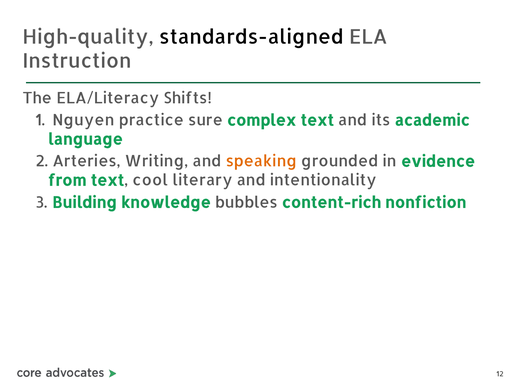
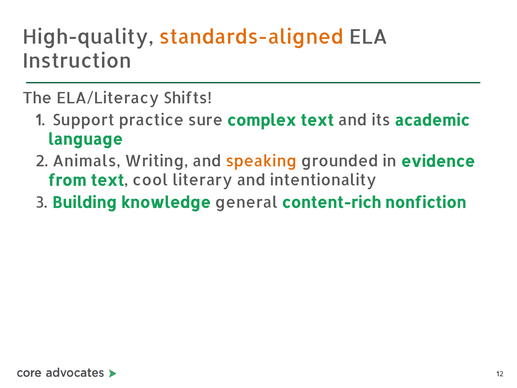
standards-aligned colour: black -> orange
Nguyen: Nguyen -> Support
Arteries: Arteries -> Animals
bubbles: bubbles -> general
